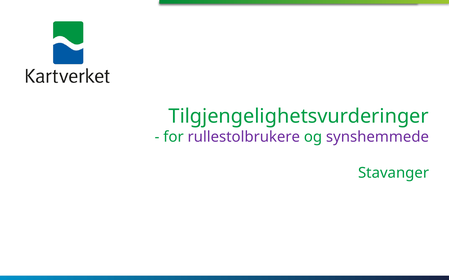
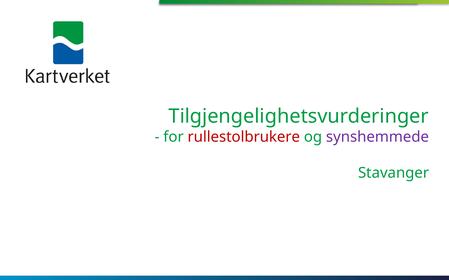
rullestolbrukere colour: purple -> red
